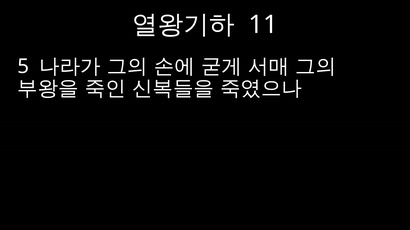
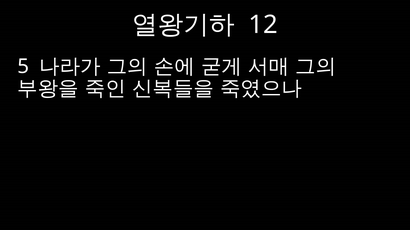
11: 11 -> 12
